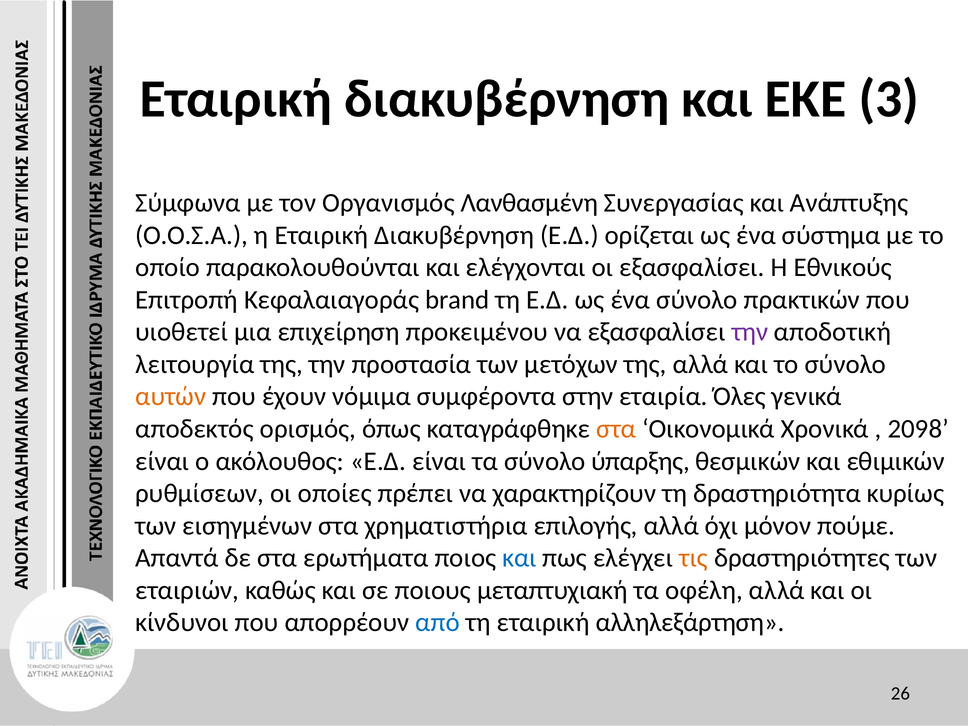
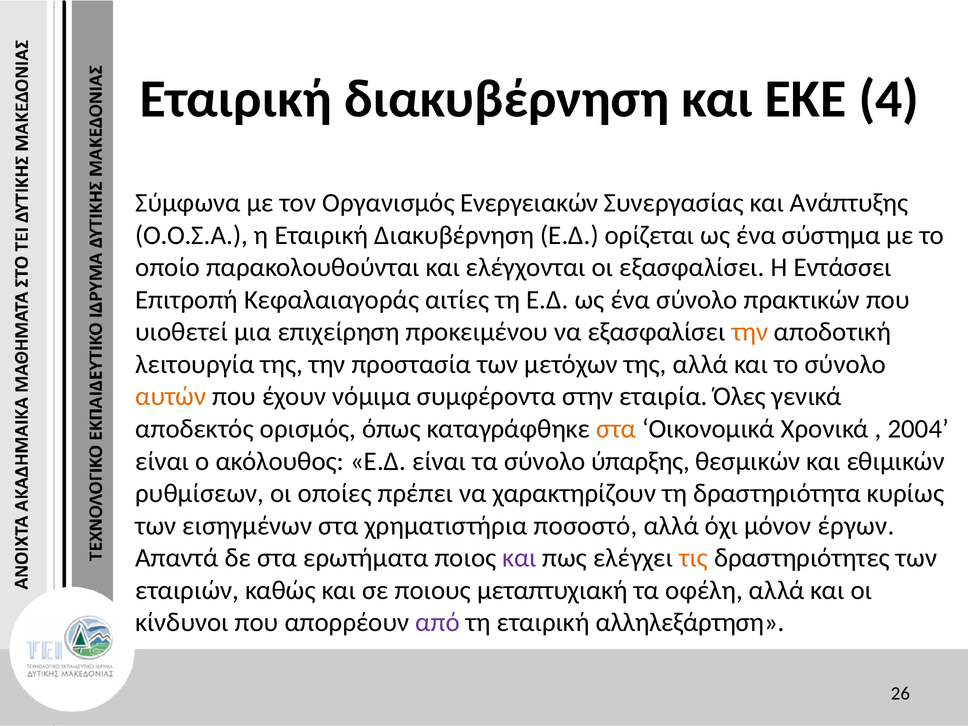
3: 3 -> 4
Λανθασμένη: Λανθασμένη -> Ενεργειακών
Εθνικούς: Εθνικούς -> Εντάσσει
brand: brand -> αιτίες
την at (750, 332) colour: purple -> orange
2098: 2098 -> 2004
επιλογής: επιλογής -> ποσοστό
πούμε: πούμε -> έργων
και at (520, 558) colour: blue -> purple
από colour: blue -> purple
